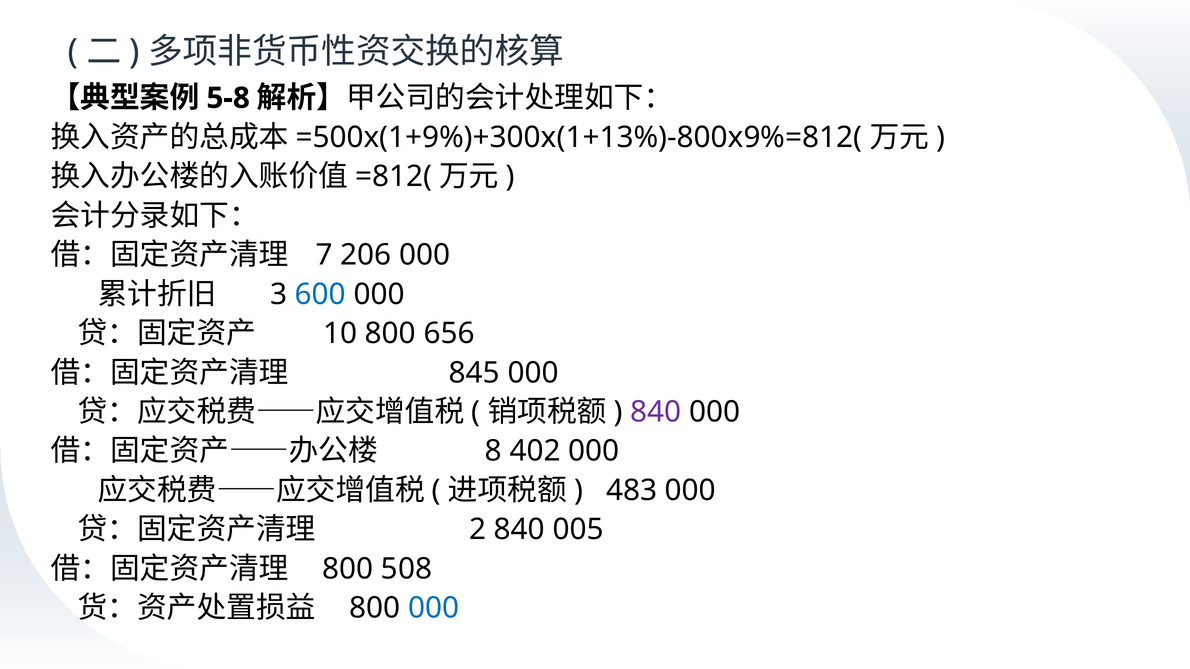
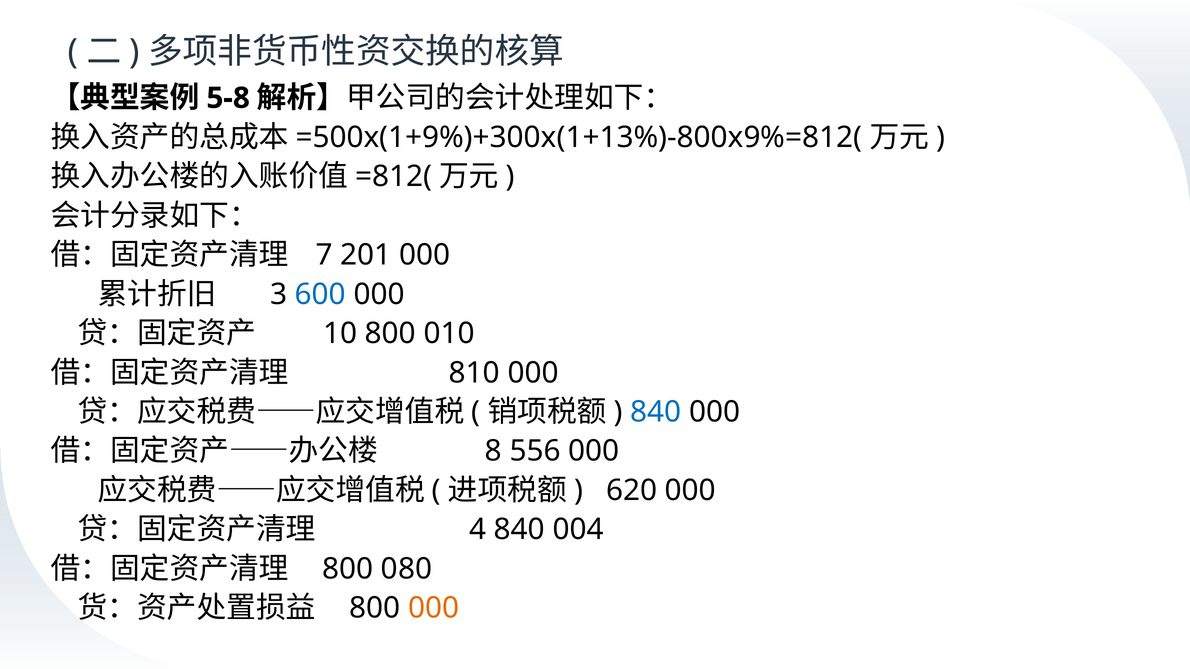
206: 206 -> 201
656: 656 -> 010
845: 845 -> 810
840 at (656, 412) colour: purple -> blue
402: 402 -> 556
483: 483 -> 620
2: 2 -> 4
005: 005 -> 004
508: 508 -> 080
000 at (434, 608) colour: blue -> orange
